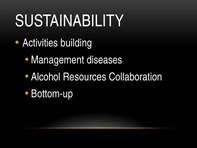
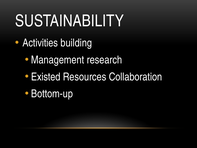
diseases: diseases -> research
Alcohol: Alcohol -> Existed
